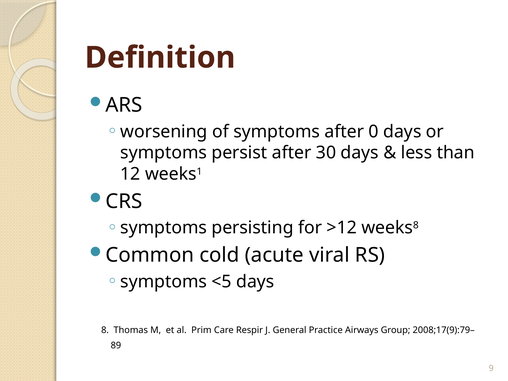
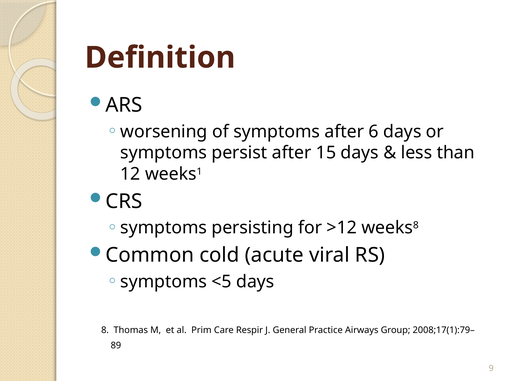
0: 0 -> 6
30: 30 -> 15
2008;17(9):79–: 2008;17(9):79– -> 2008;17(1):79–
